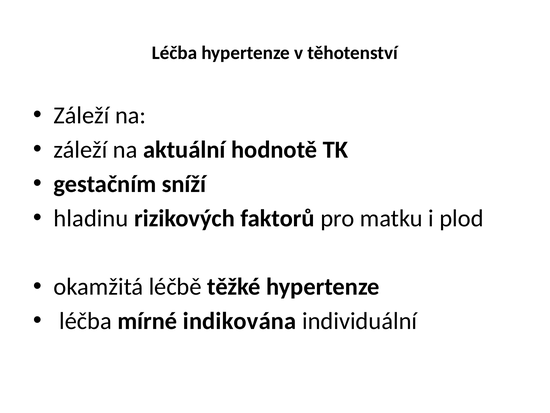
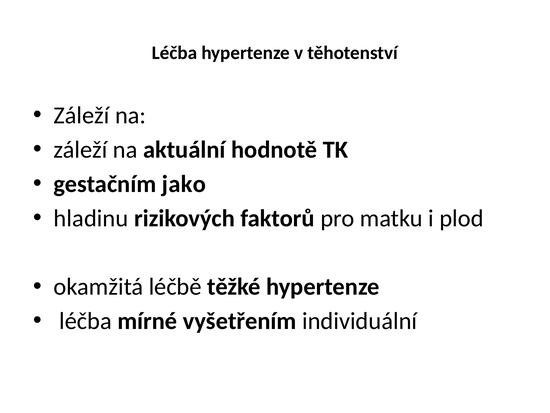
sníží: sníží -> jako
indikována: indikována -> vyšetřením
